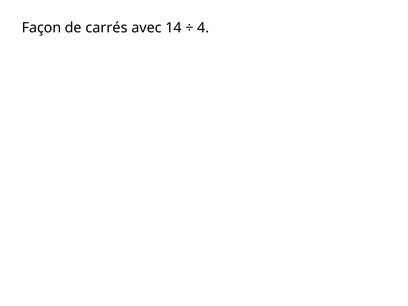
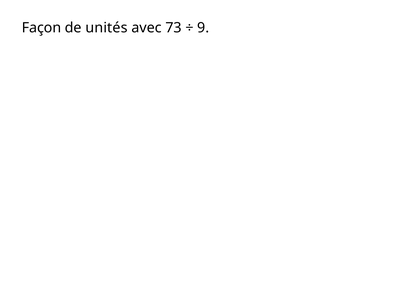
carrés: carrés -> unités
14: 14 -> 73
4: 4 -> 9
